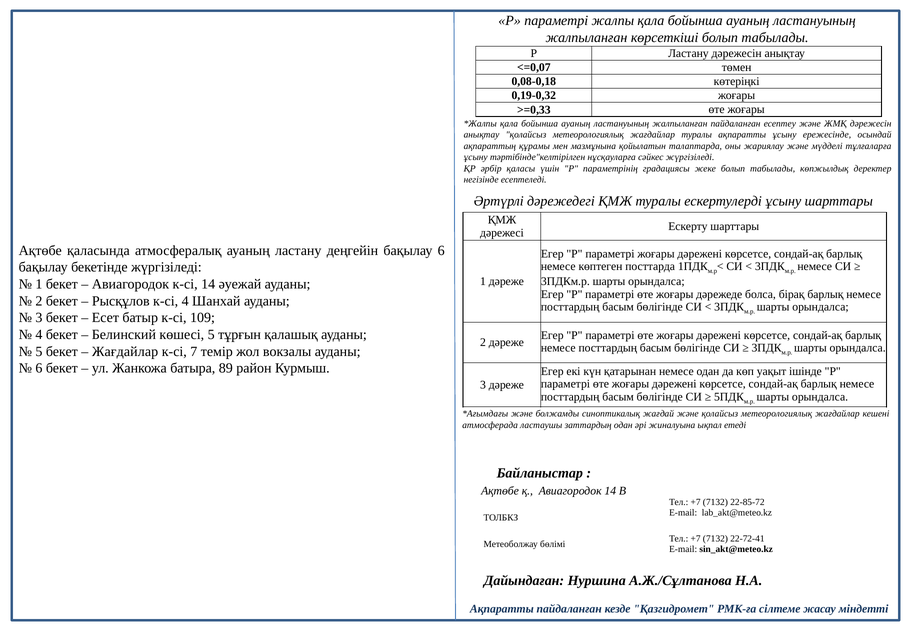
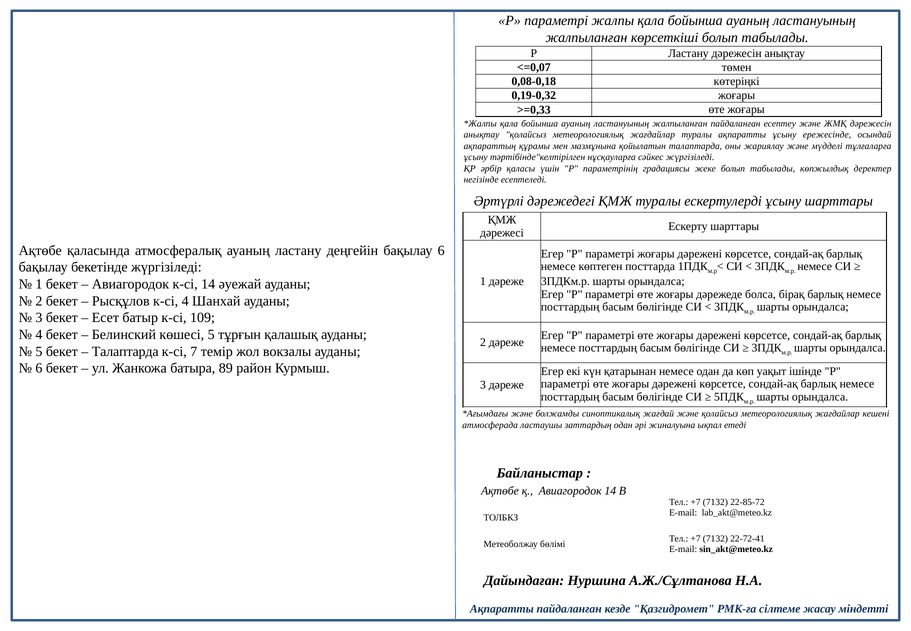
Жағдайлар at (125, 351): Жағдайлар -> Талаптарда
